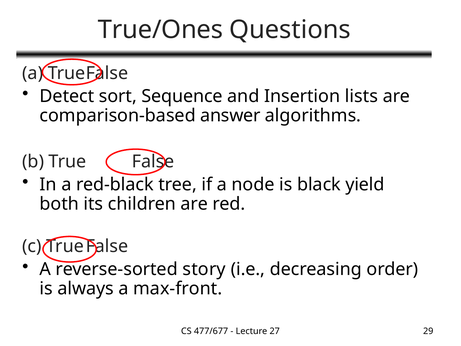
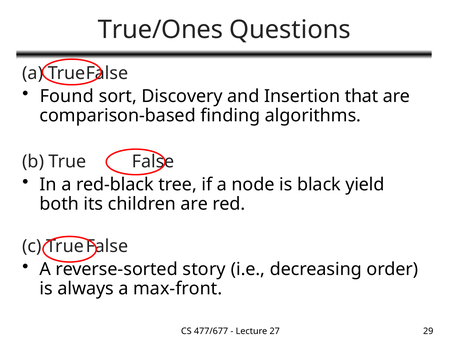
Detect: Detect -> Found
Sequence: Sequence -> Discovery
lists: lists -> that
answer: answer -> finding
